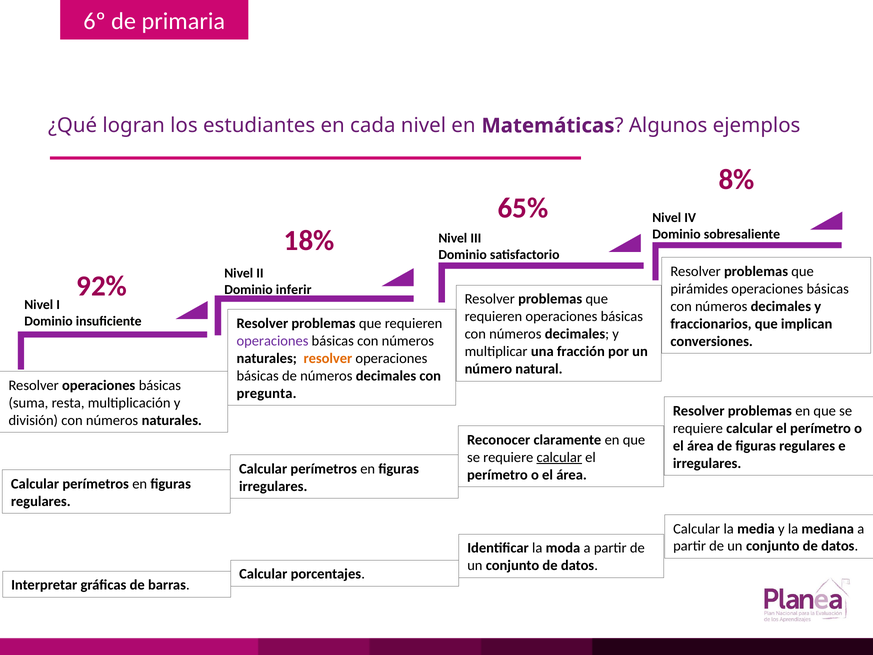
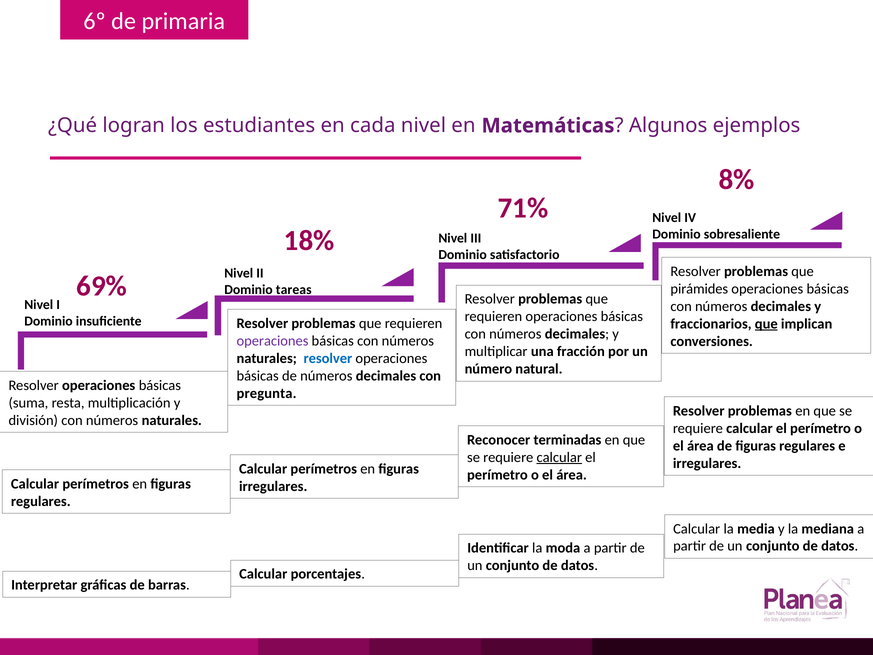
65%: 65% -> 71%
92%: 92% -> 69%
inferir: inferir -> tareas
que at (766, 324) underline: none -> present
resolver at (328, 358) colour: orange -> blue
claramente: claramente -> terminadas
